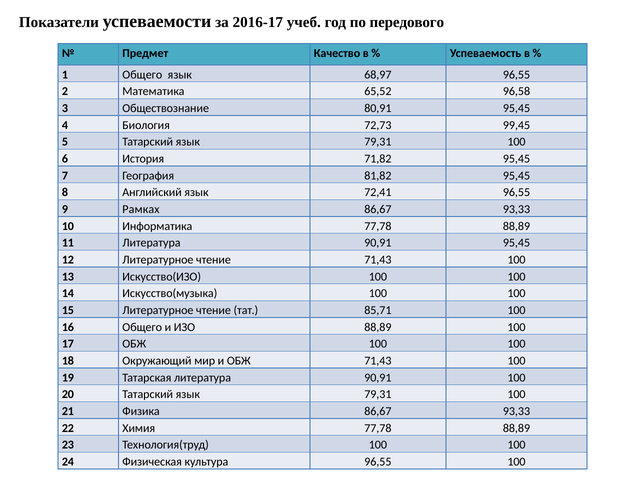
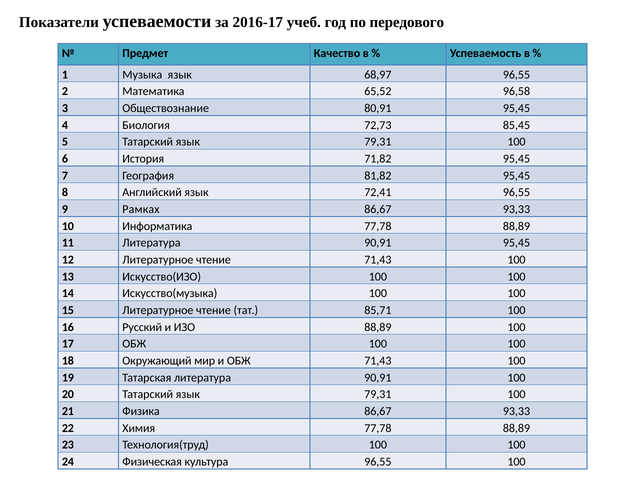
1 Общего: Общего -> Музыка
99,45: 99,45 -> 85,45
16 Общего: Общего -> Русский
